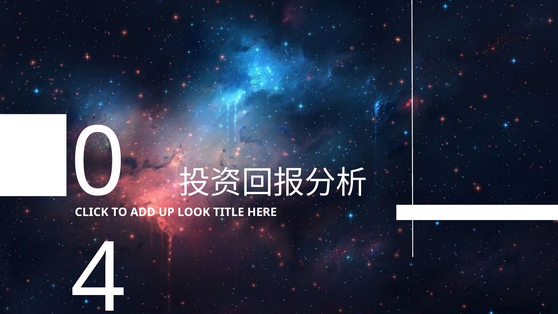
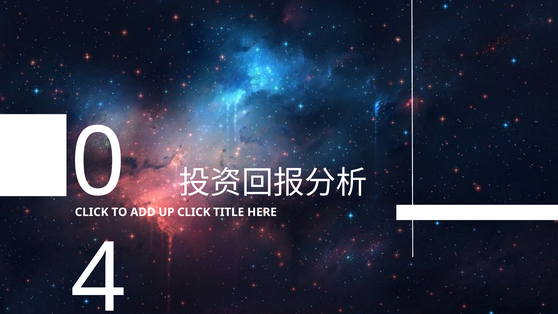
UP LOOK: LOOK -> CLICK
